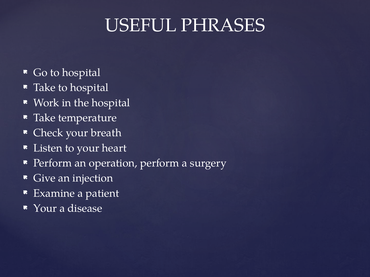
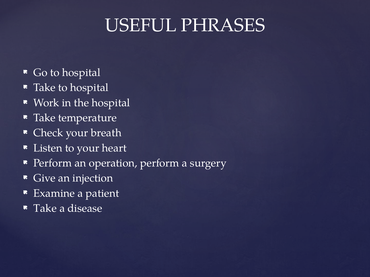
Your at (45, 209): Your -> Take
